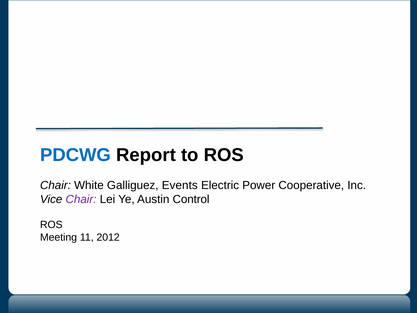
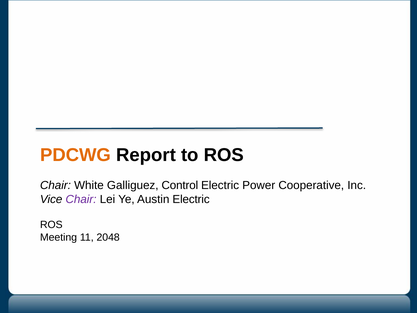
PDCWG colour: blue -> orange
Events: Events -> Control
Austin Control: Control -> Electric
2012: 2012 -> 2048
